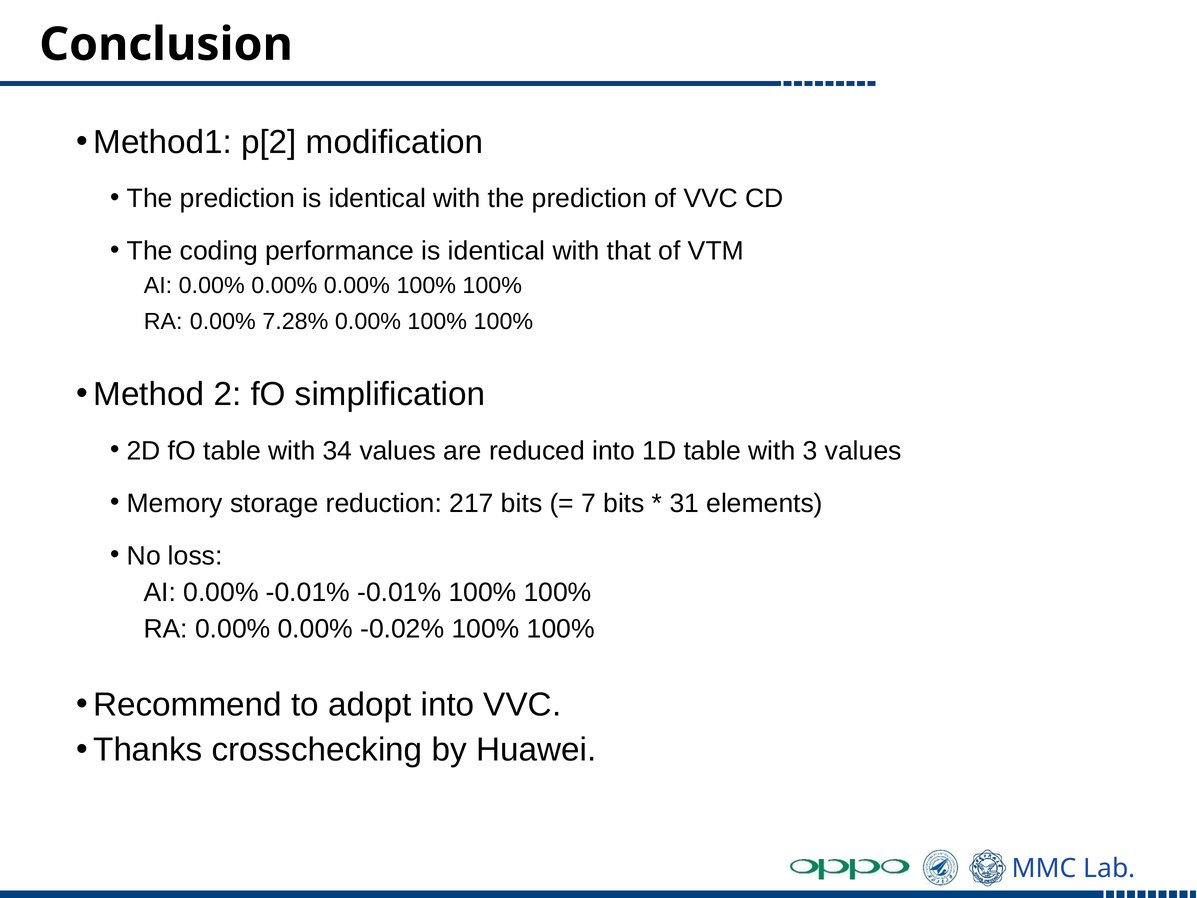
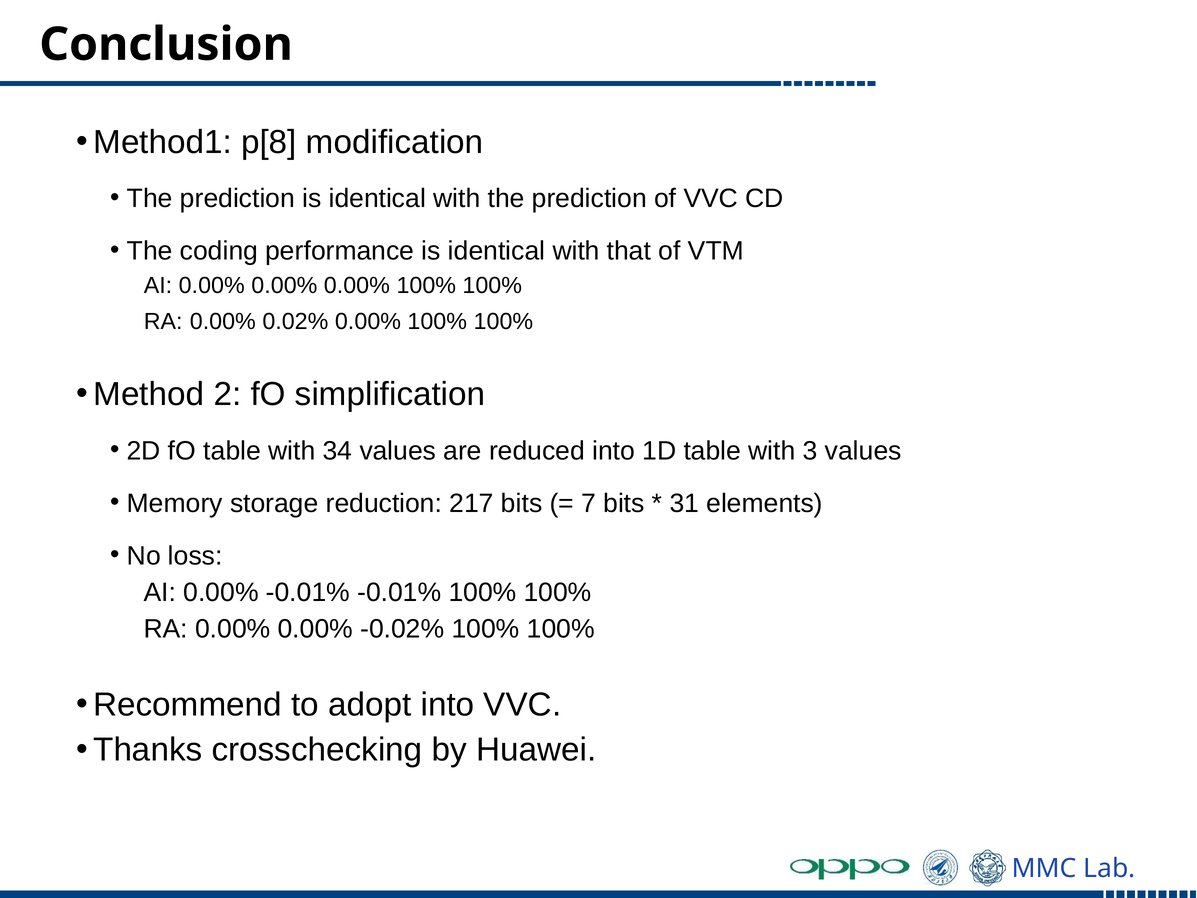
p[2: p[2 -> p[8
7.28%: 7.28% -> 0.02%
